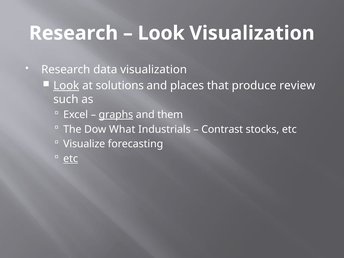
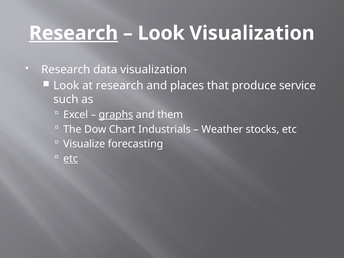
Research at (74, 33) underline: none -> present
Look at (66, 86) underline: present -> none
at solutions: solutions -> research
review: review -> service
What: What -> Chart
Contrast: Contrast -> Weather
